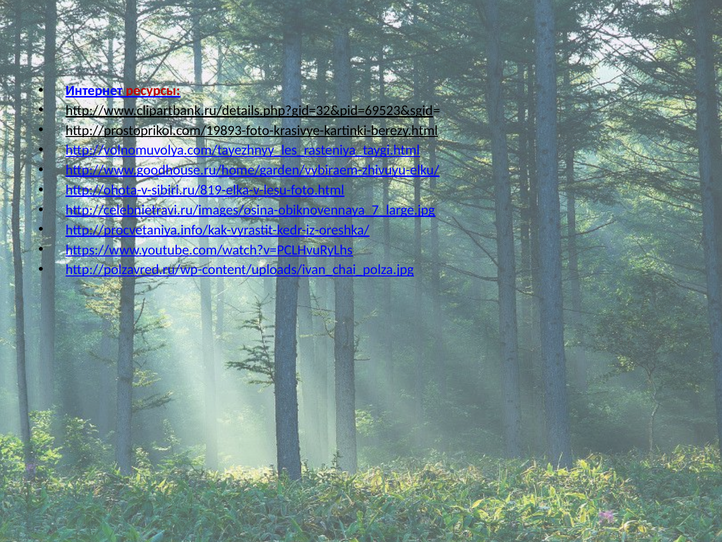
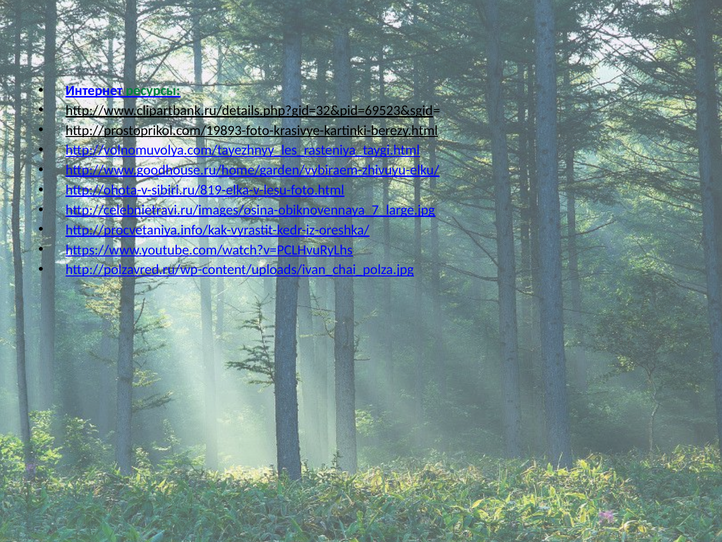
ресурсы colour: red -> green
